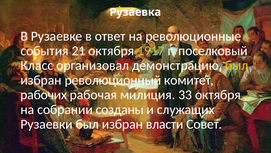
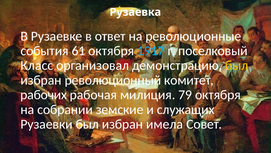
21: 21 -> 61
1917 colour: light green -> light blue
33: 33 -> 79
созданы: созданы -> земские
власти: власти -> имела
